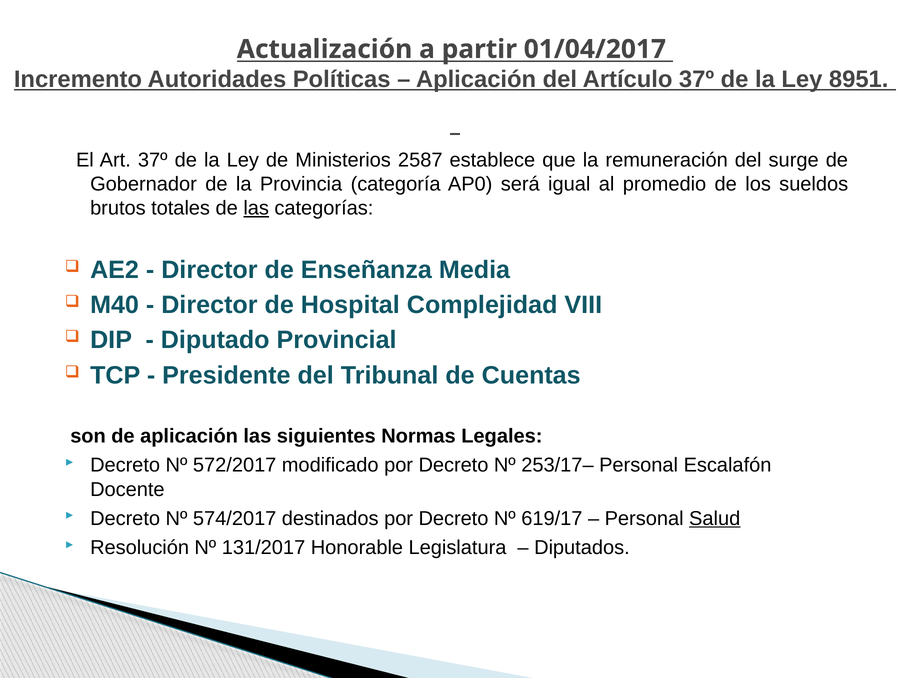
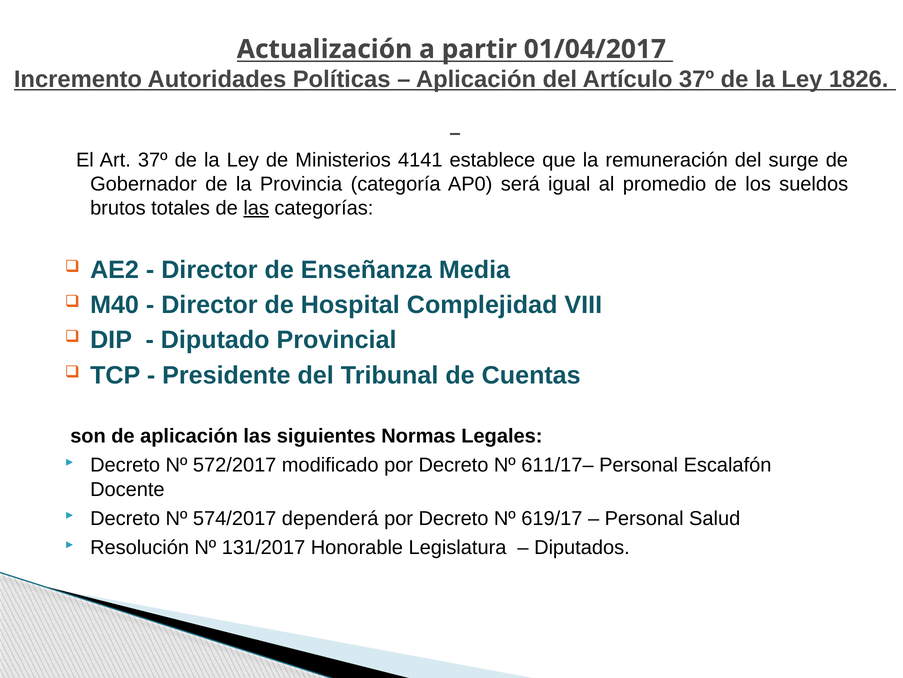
8951: 8951 -> 1826
2587: 2587 -> 4141
253/17–: 253/17– -> 611/17–
destinados: destinados -> dependerá
Salud underline: present -> none
